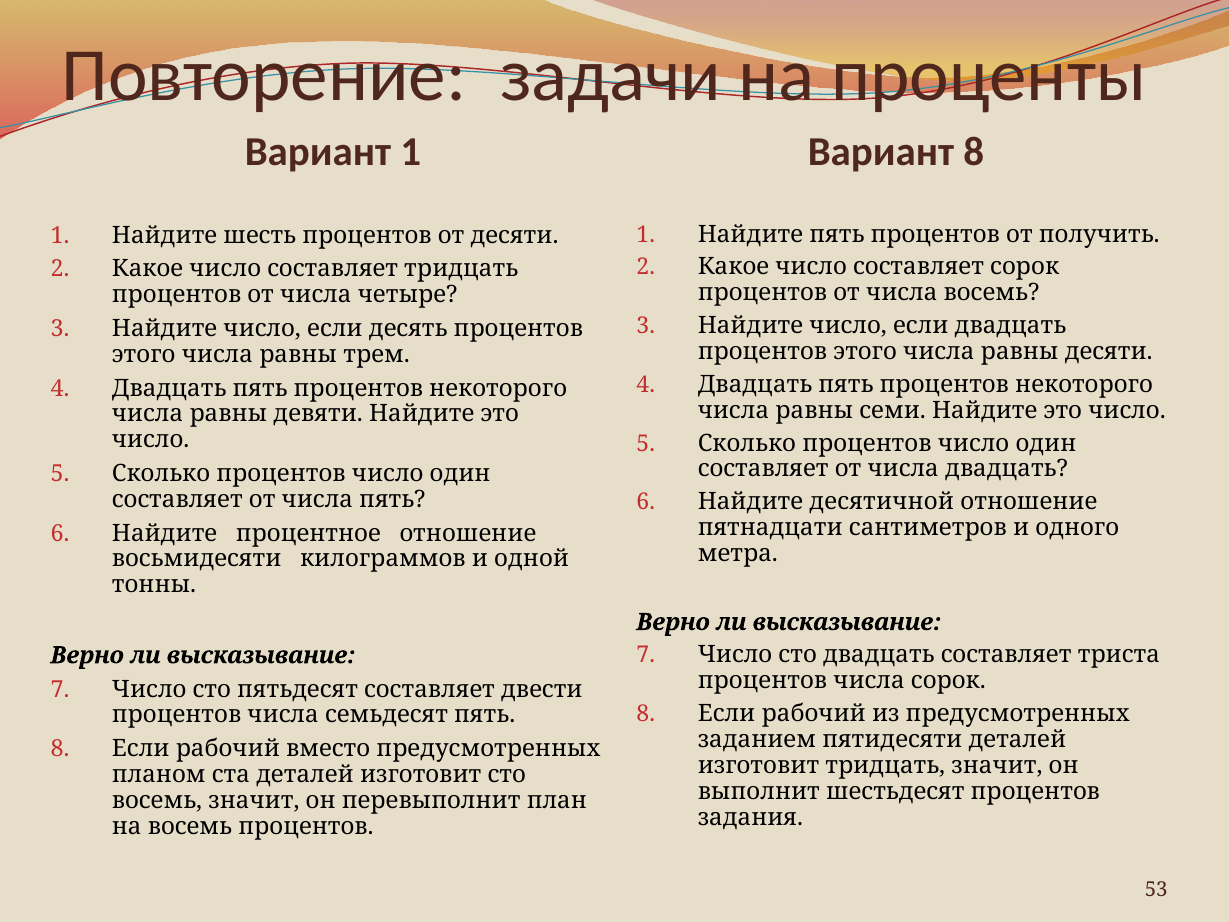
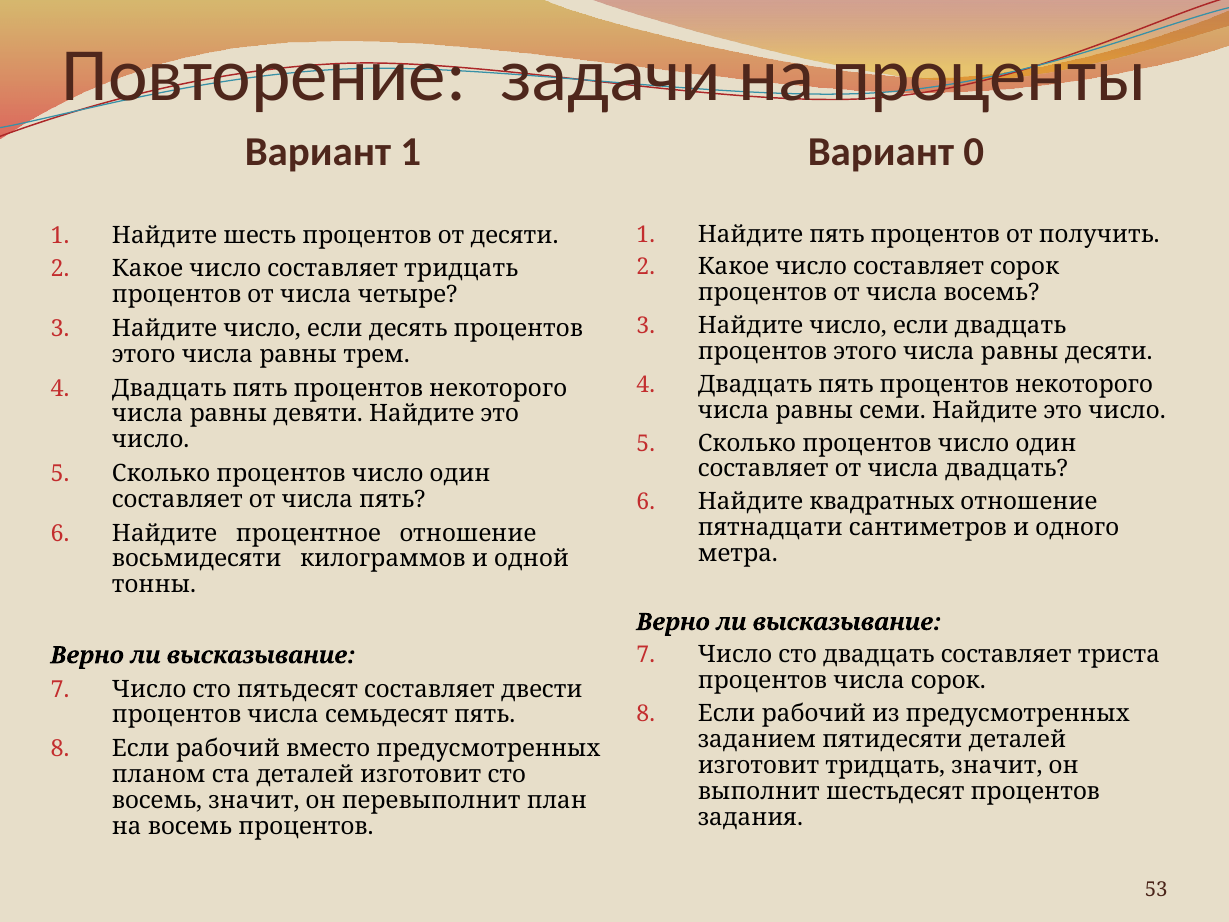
Вариант 8: 8 -> 0
десятичной: десятичной -> квадратных
